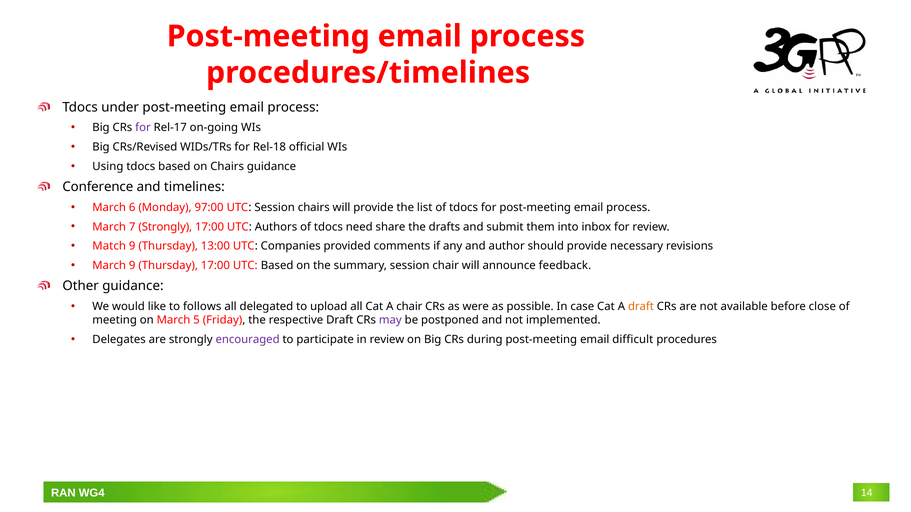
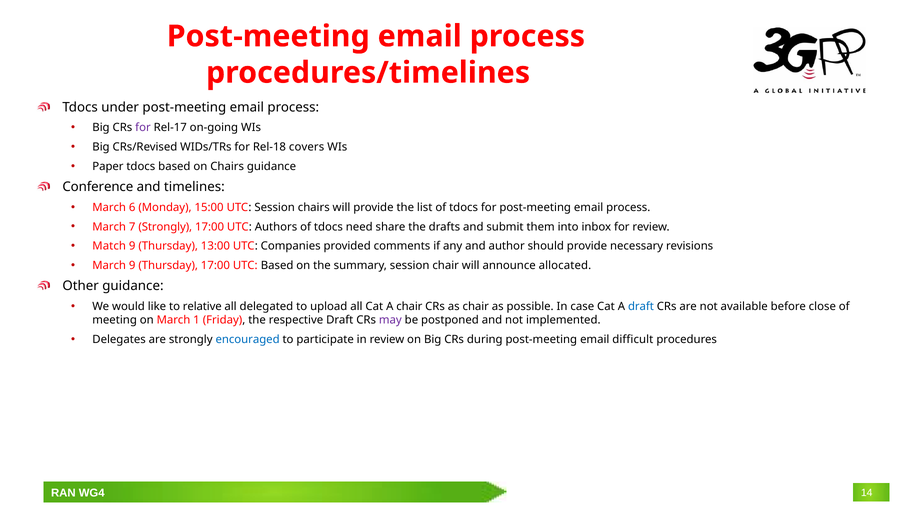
official: official -> covers
Using: Using -> Paper
97:00: 97:00 -> 15:00
feedback: feedback -> allocated
follows: follows -> relative
as were: were -> chair
draft at (641, 307) colour: orange -> blue
5: 5 -> 1
encouraged colour: purple -> blue
